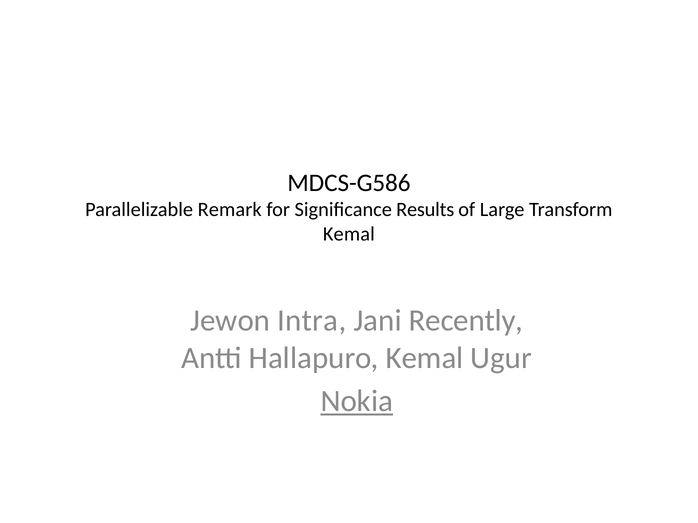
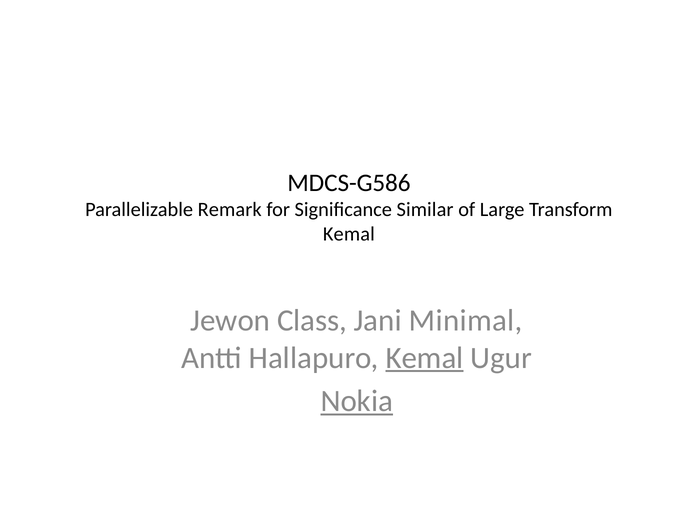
Results: Results -> Similar
Intra: Intra -> Class
Recently: Recently -> Minimal
Kemal at (425, 358) underline: none -> present
